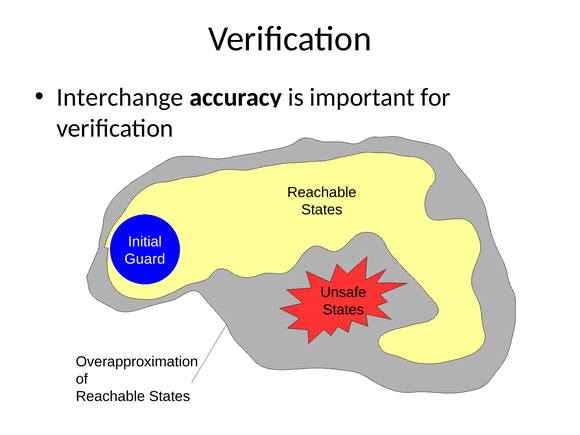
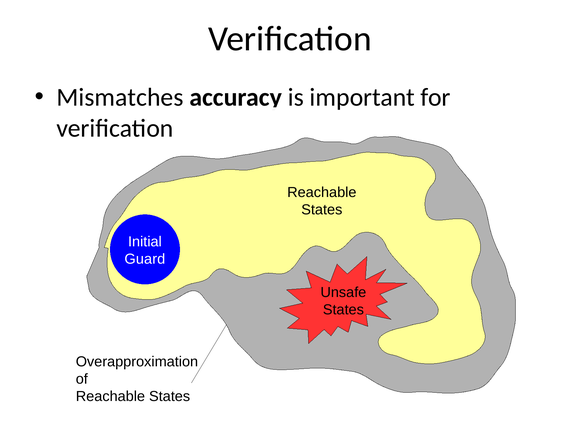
Interchange: Interchange -> Mismatches
